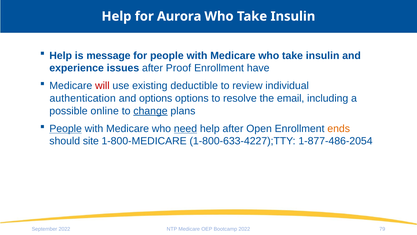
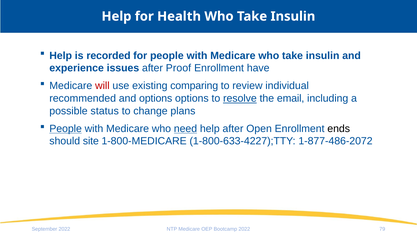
Aurora: Aurora -> Health
message: message -> recorded
deductible: deductible -> comparing
authentication: authentication -> recommended
resolve underline: none -> present
online: online -> status
change underline: present -> none
ends colour: orange -> black
1-877-486-2054: 1-877-486-2054 -> 1-877-486-2072
